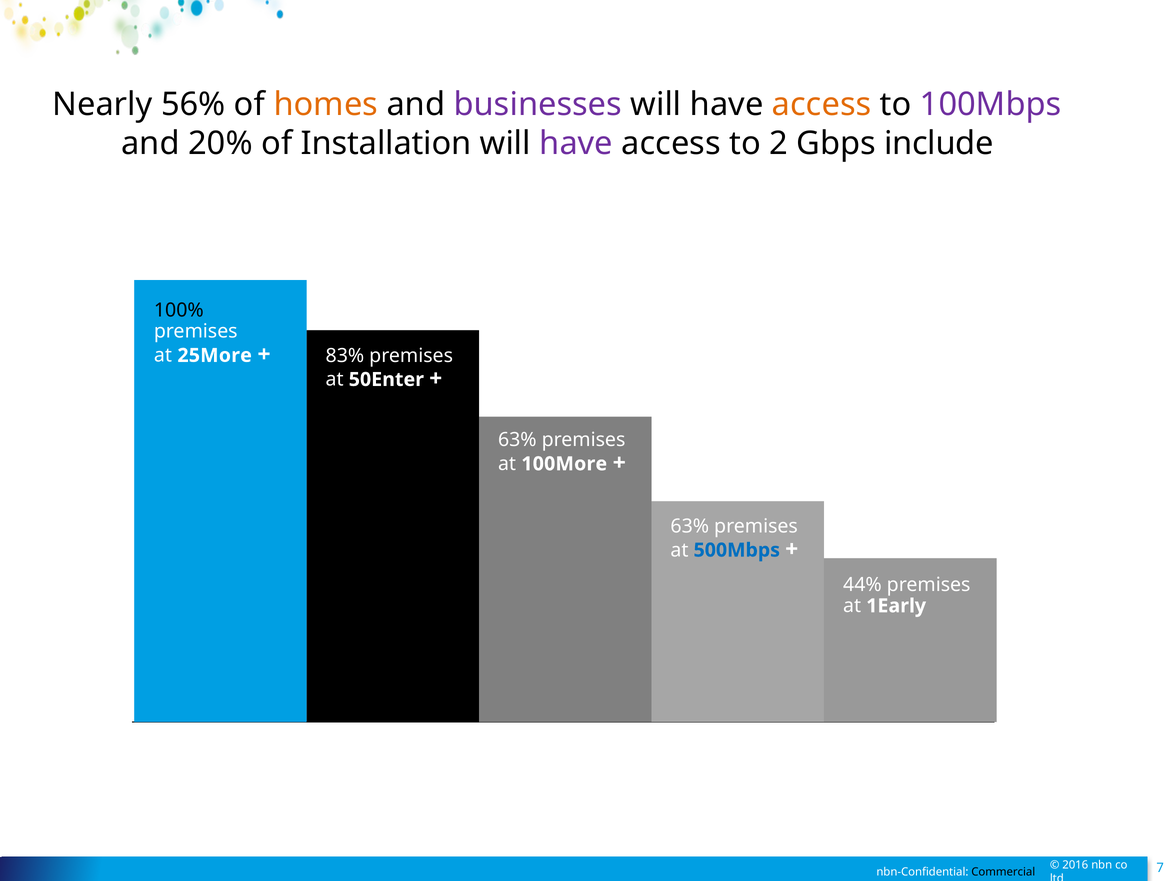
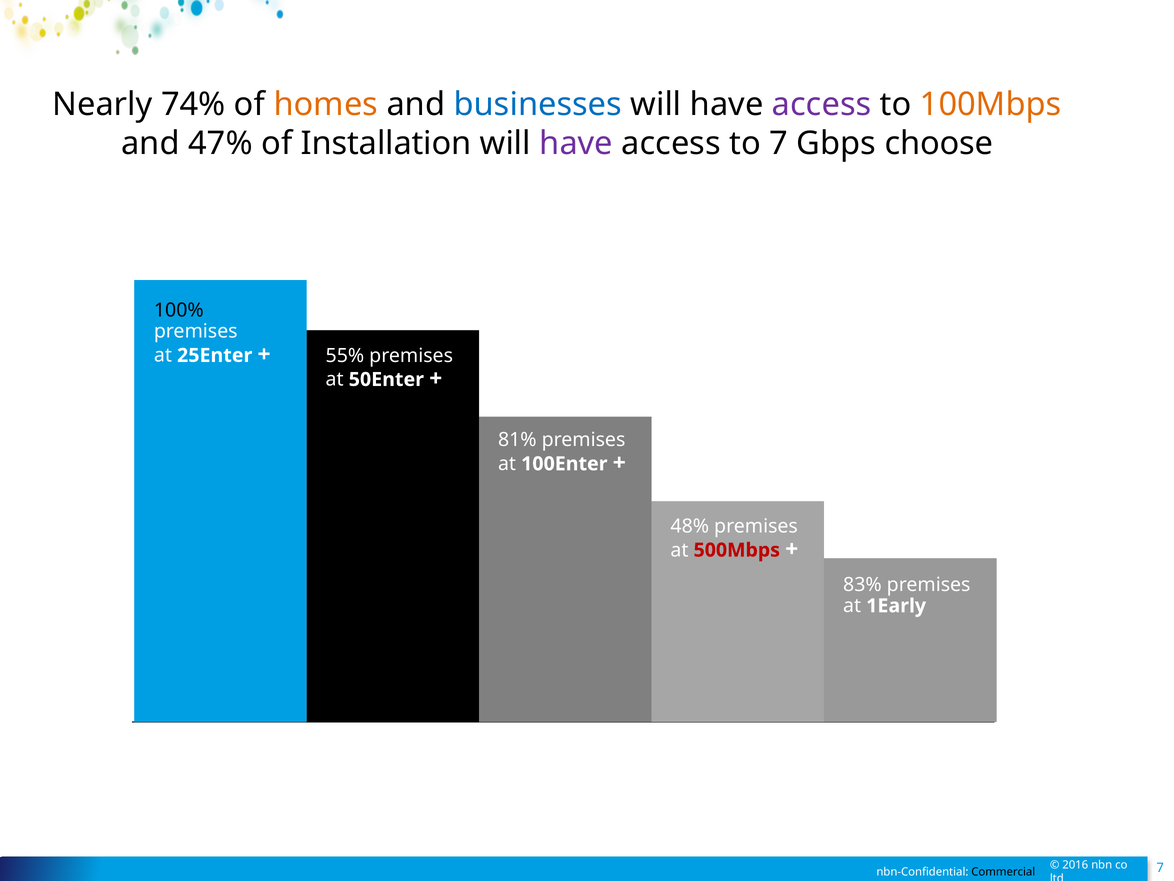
56%: 56% -> 74%
businesses colour: purple -> blue
access at (822, 104) colour: orange -> purple
100Mbps colour: purple -> orange
20%: 20% -> 47%
to 2: 2 -> 7
include: include -> choose
25More: 25More -> 25Enter
83%: 83% -> 55%
63% at (517, 440): 63% -> 81%
100More: 100More -> 100Enter
63% at (690, 526): 63% -> 48%
500Mbps colour: blue -> red
44%: 44% -> 83%
